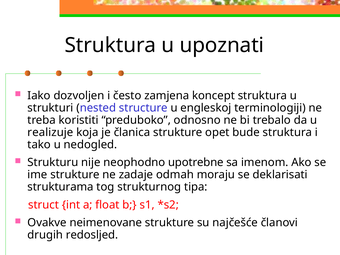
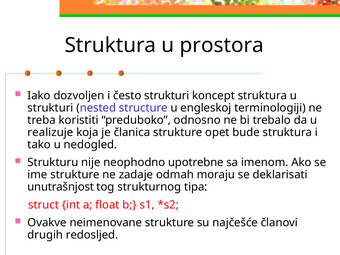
upoznati: upoznati -> prostora
često zamjena: zamjena -> strukturi
strukturama: strukturama -> unutrašnjost
